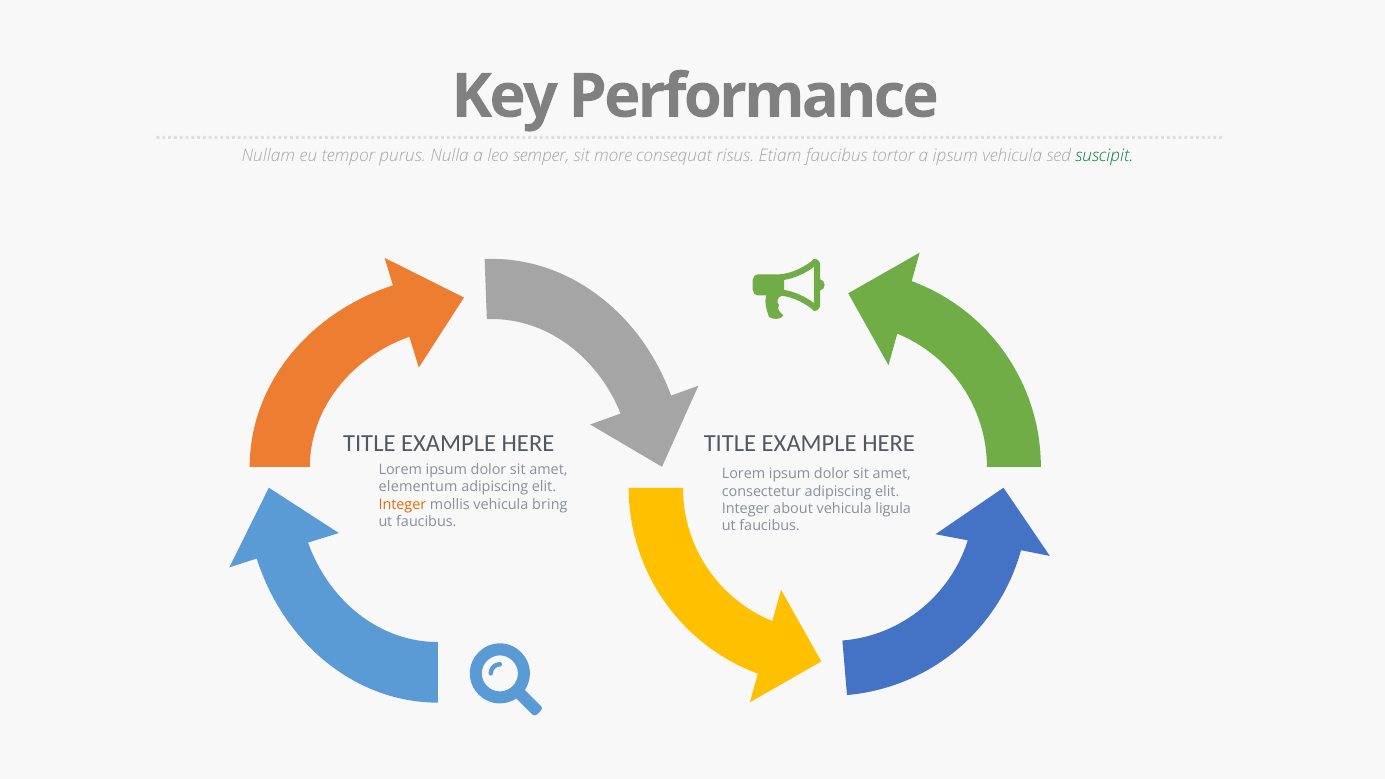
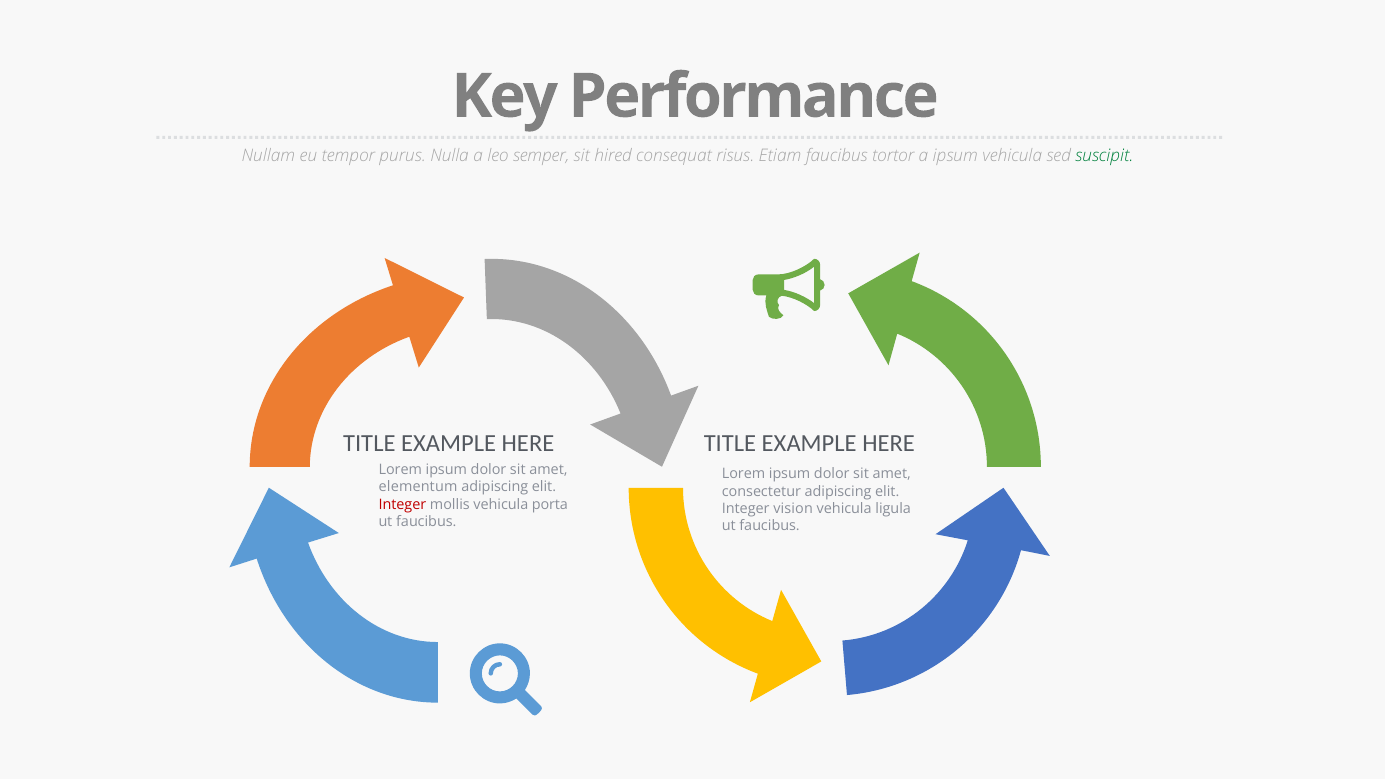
more: more -> hired
Integer at (402, 504) colour: orange -> red
bring: bring -> porta
about: about -> vision
